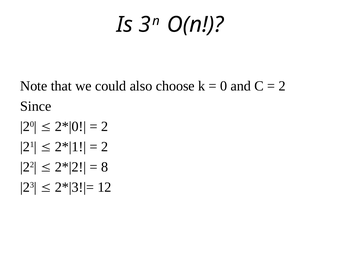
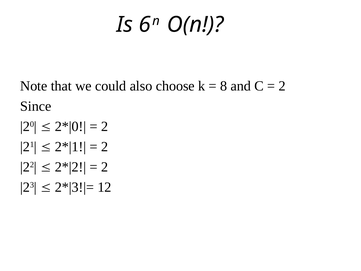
3: 3 -> 6
0: 0 -> 8
8 at (105, 167): 8 -> 2
